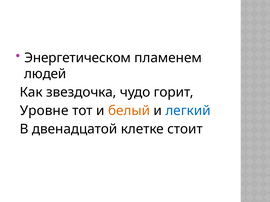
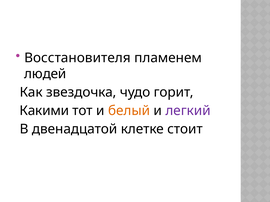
Энергетическом: Энергетическом -> Восстановителя
Уровне: Уровне -> Какими
легкий colour: blue -> purple
